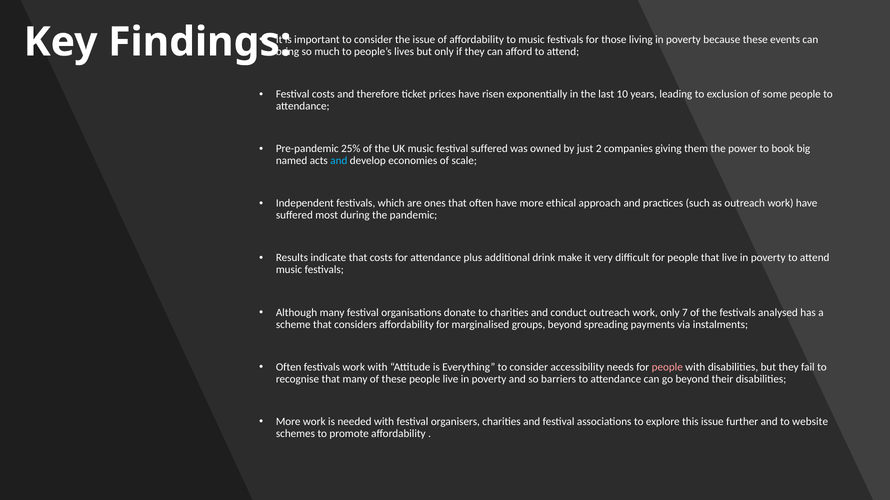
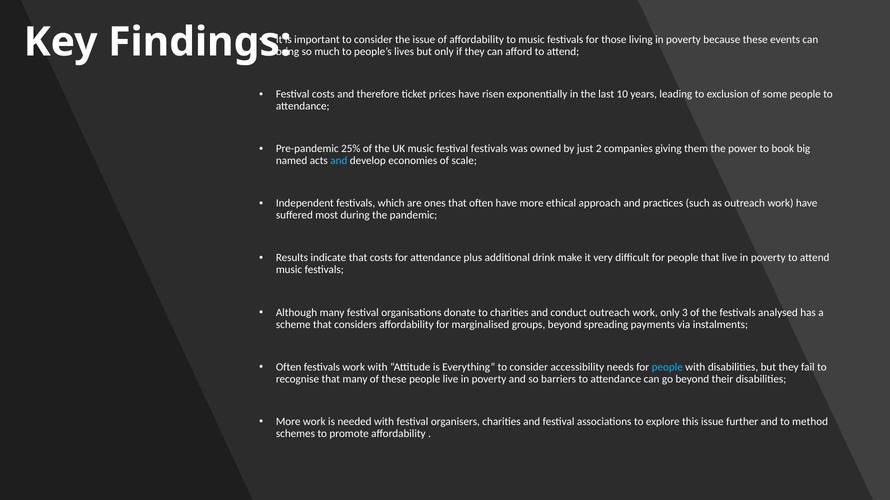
festival suffered: suffered -> festivals
7: 7 -> 3
people at (667, 367) colour: pink -> light blue
website: website -> method
